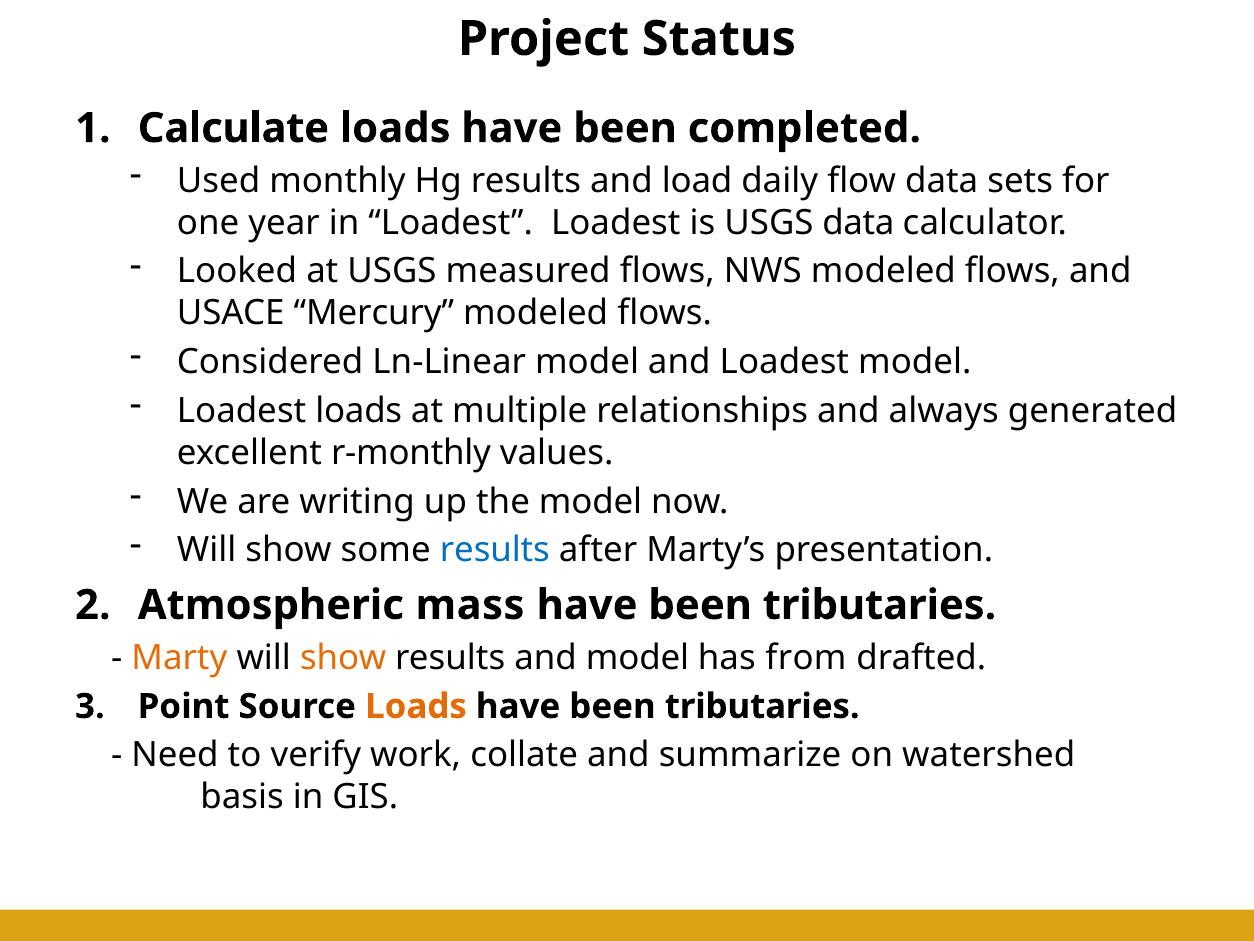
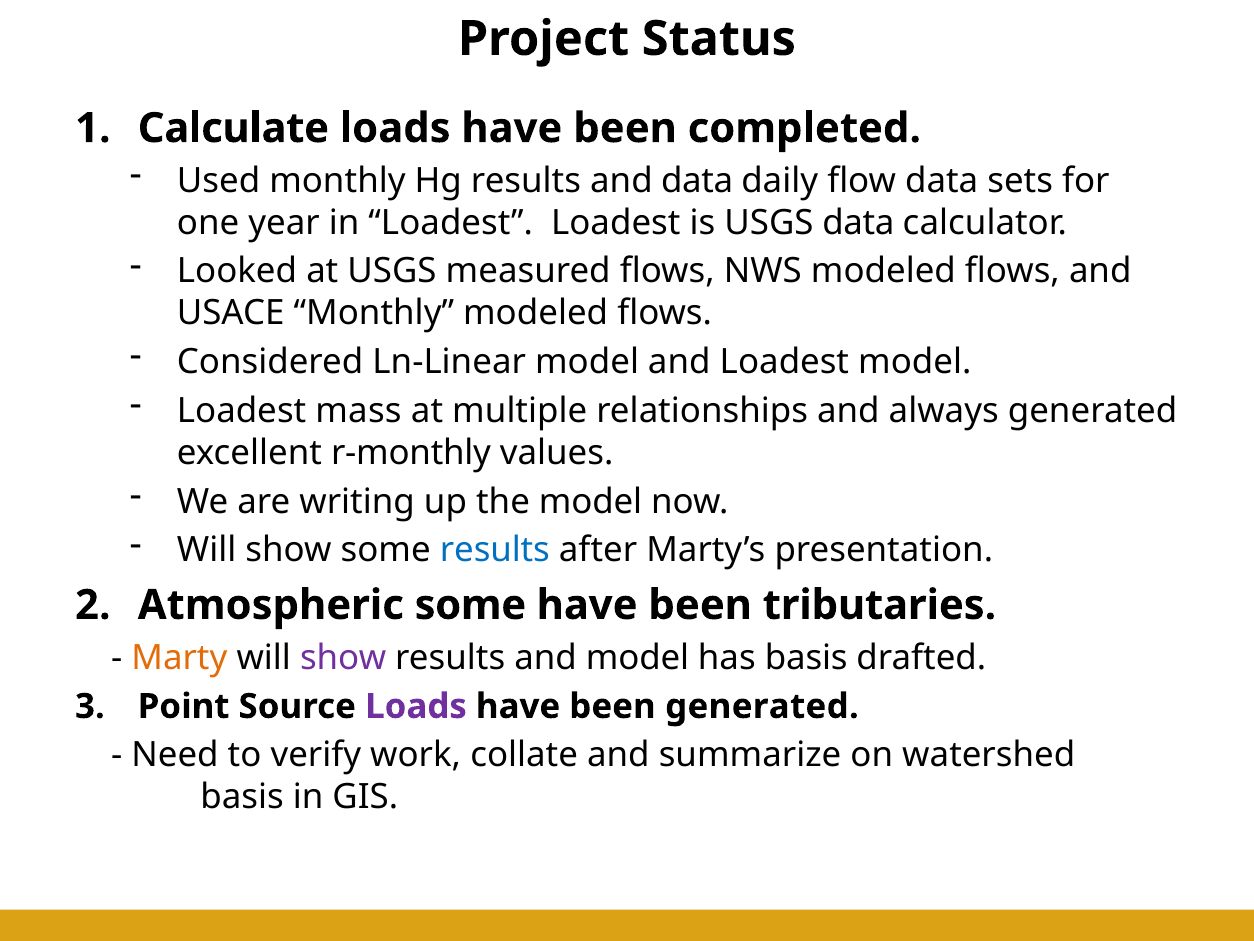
and load: load -> data
USACE Mercury: Mercury -> Monthly
Loadest loads: loads -> mass
Atmospheric mass: mass -> some
show at (343, 657) colour: orange -> purple
has from: from -> basis
Loads at (416, 706) colour: orange -> purple
tributaries at (762, 706): tributaries -> generated
